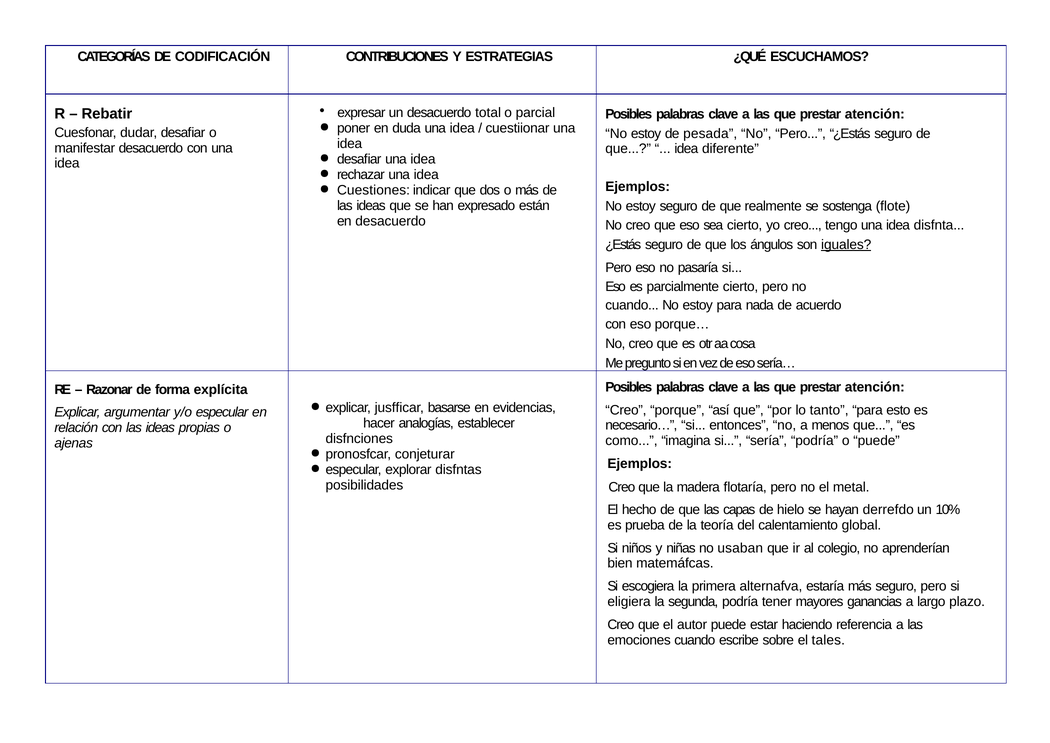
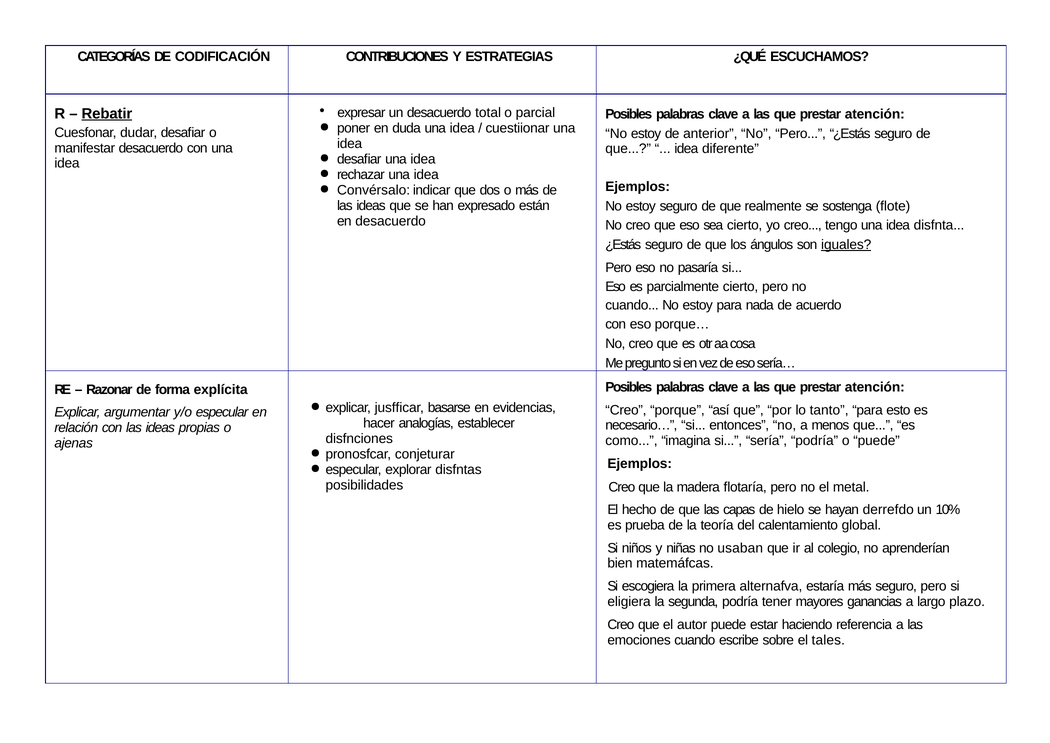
Rebatir underline: none -> present
pesada: pesada -> anterior
Cuestiones: Cuestiones -> Convérsalo
